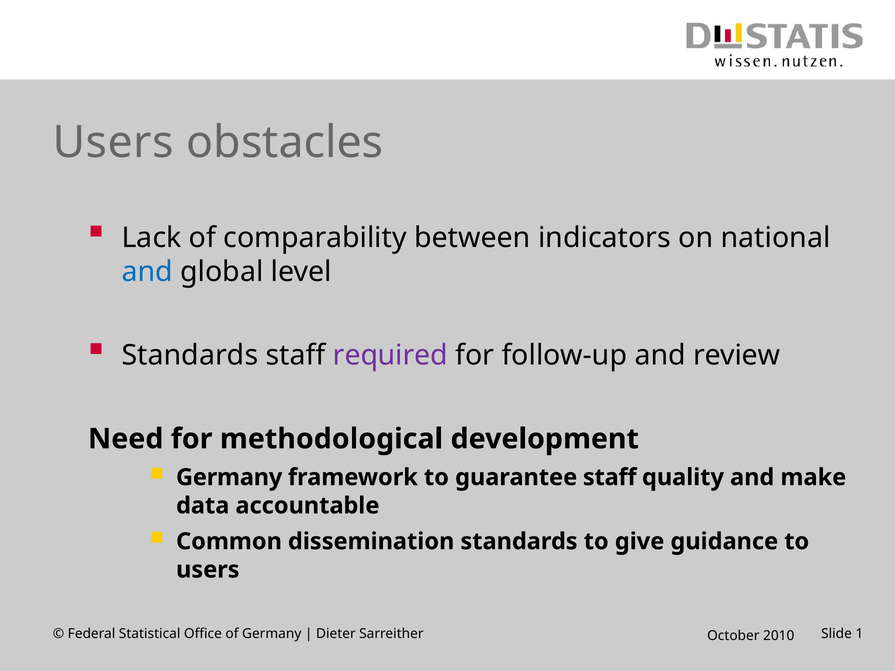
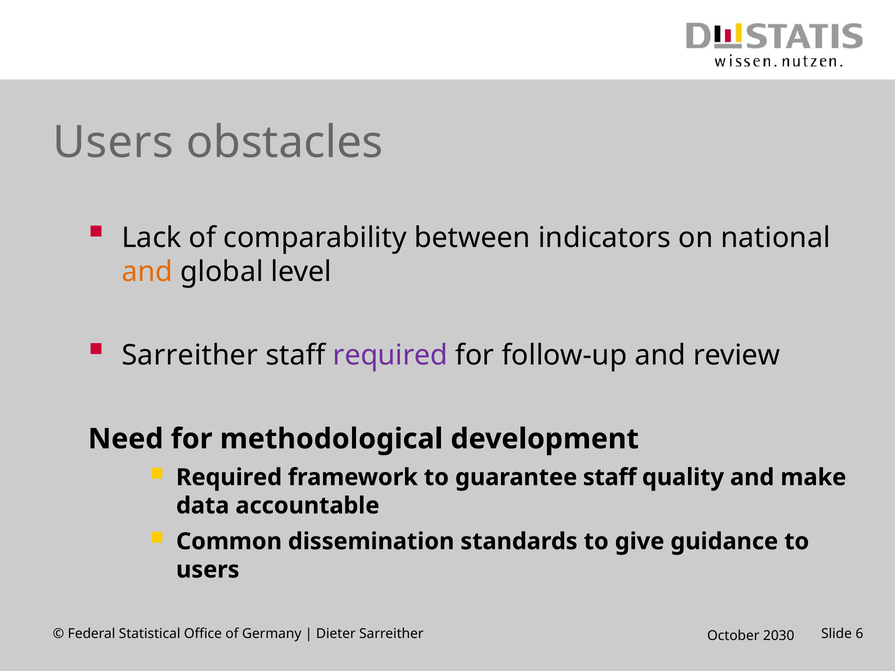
and at (147, 272) colour: blue -> orange
Standards at (190, 356): Standards -> Sarreither
Germany at (229, 478): Germany -> Required
1: 1 -> 6
2010: 2010 -> 2030
